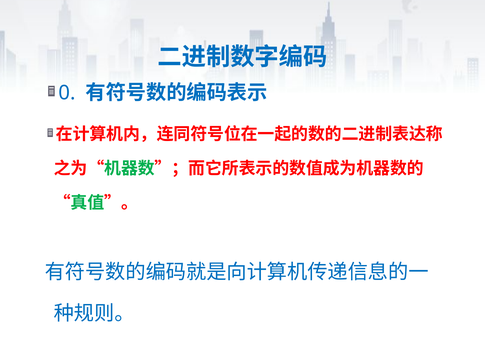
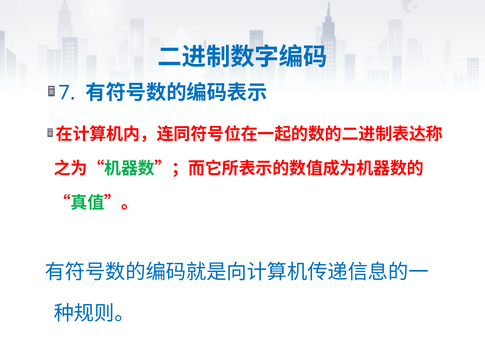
0: 0 -> 7
